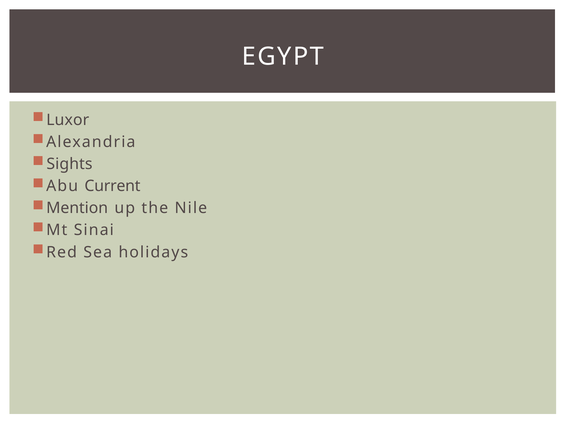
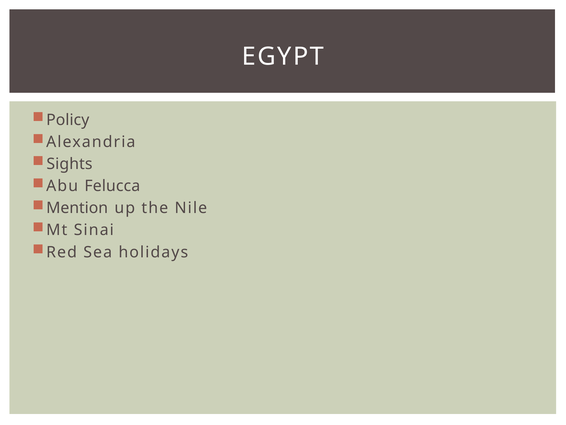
Luxor: Luxor -> Policy
Current: Current -> Felucca
